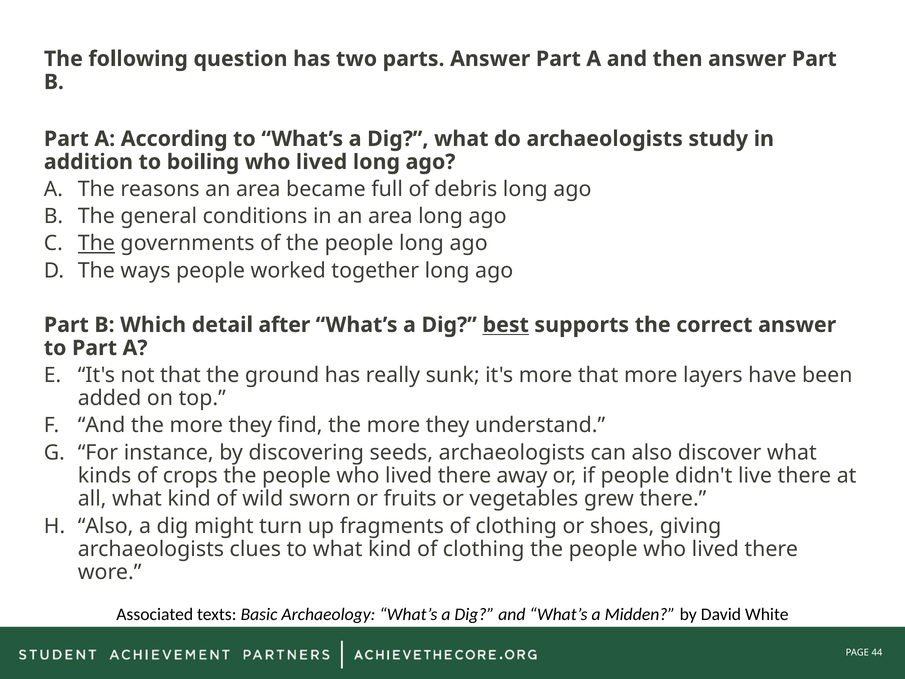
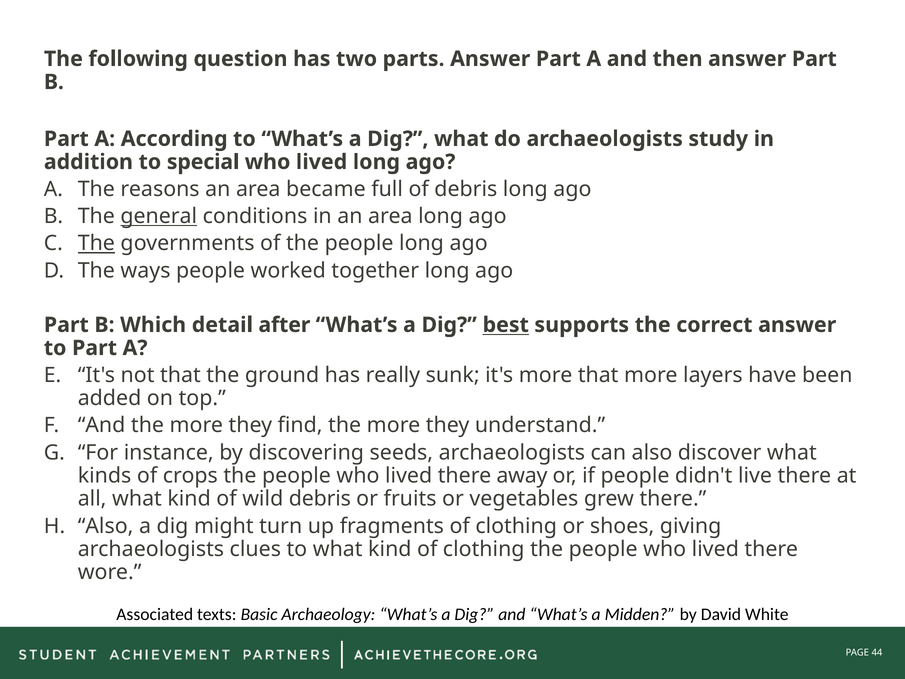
boiling: boiling -> special
general underline: none -> present
wild sworn: sworn -> debris
